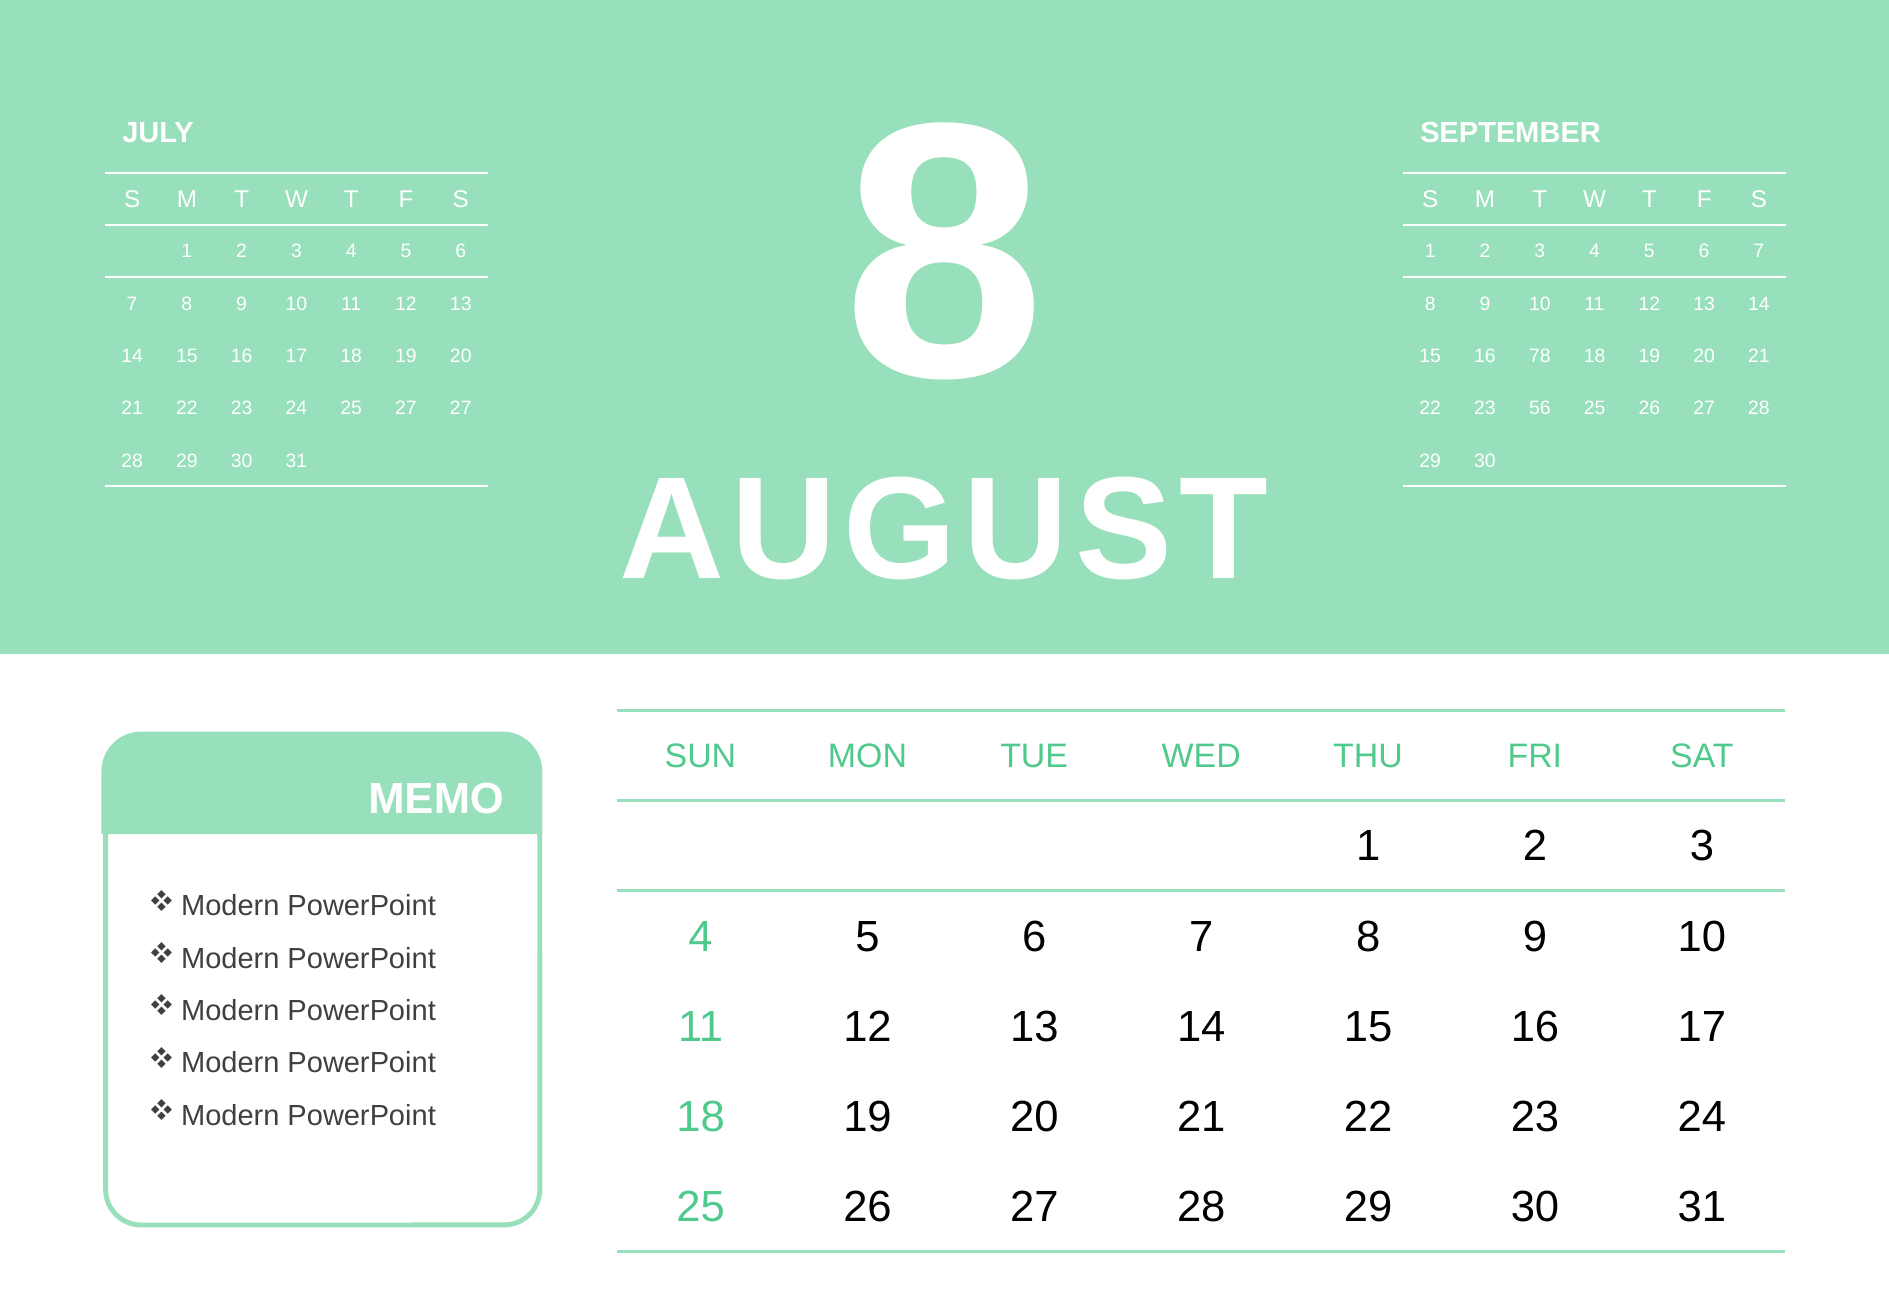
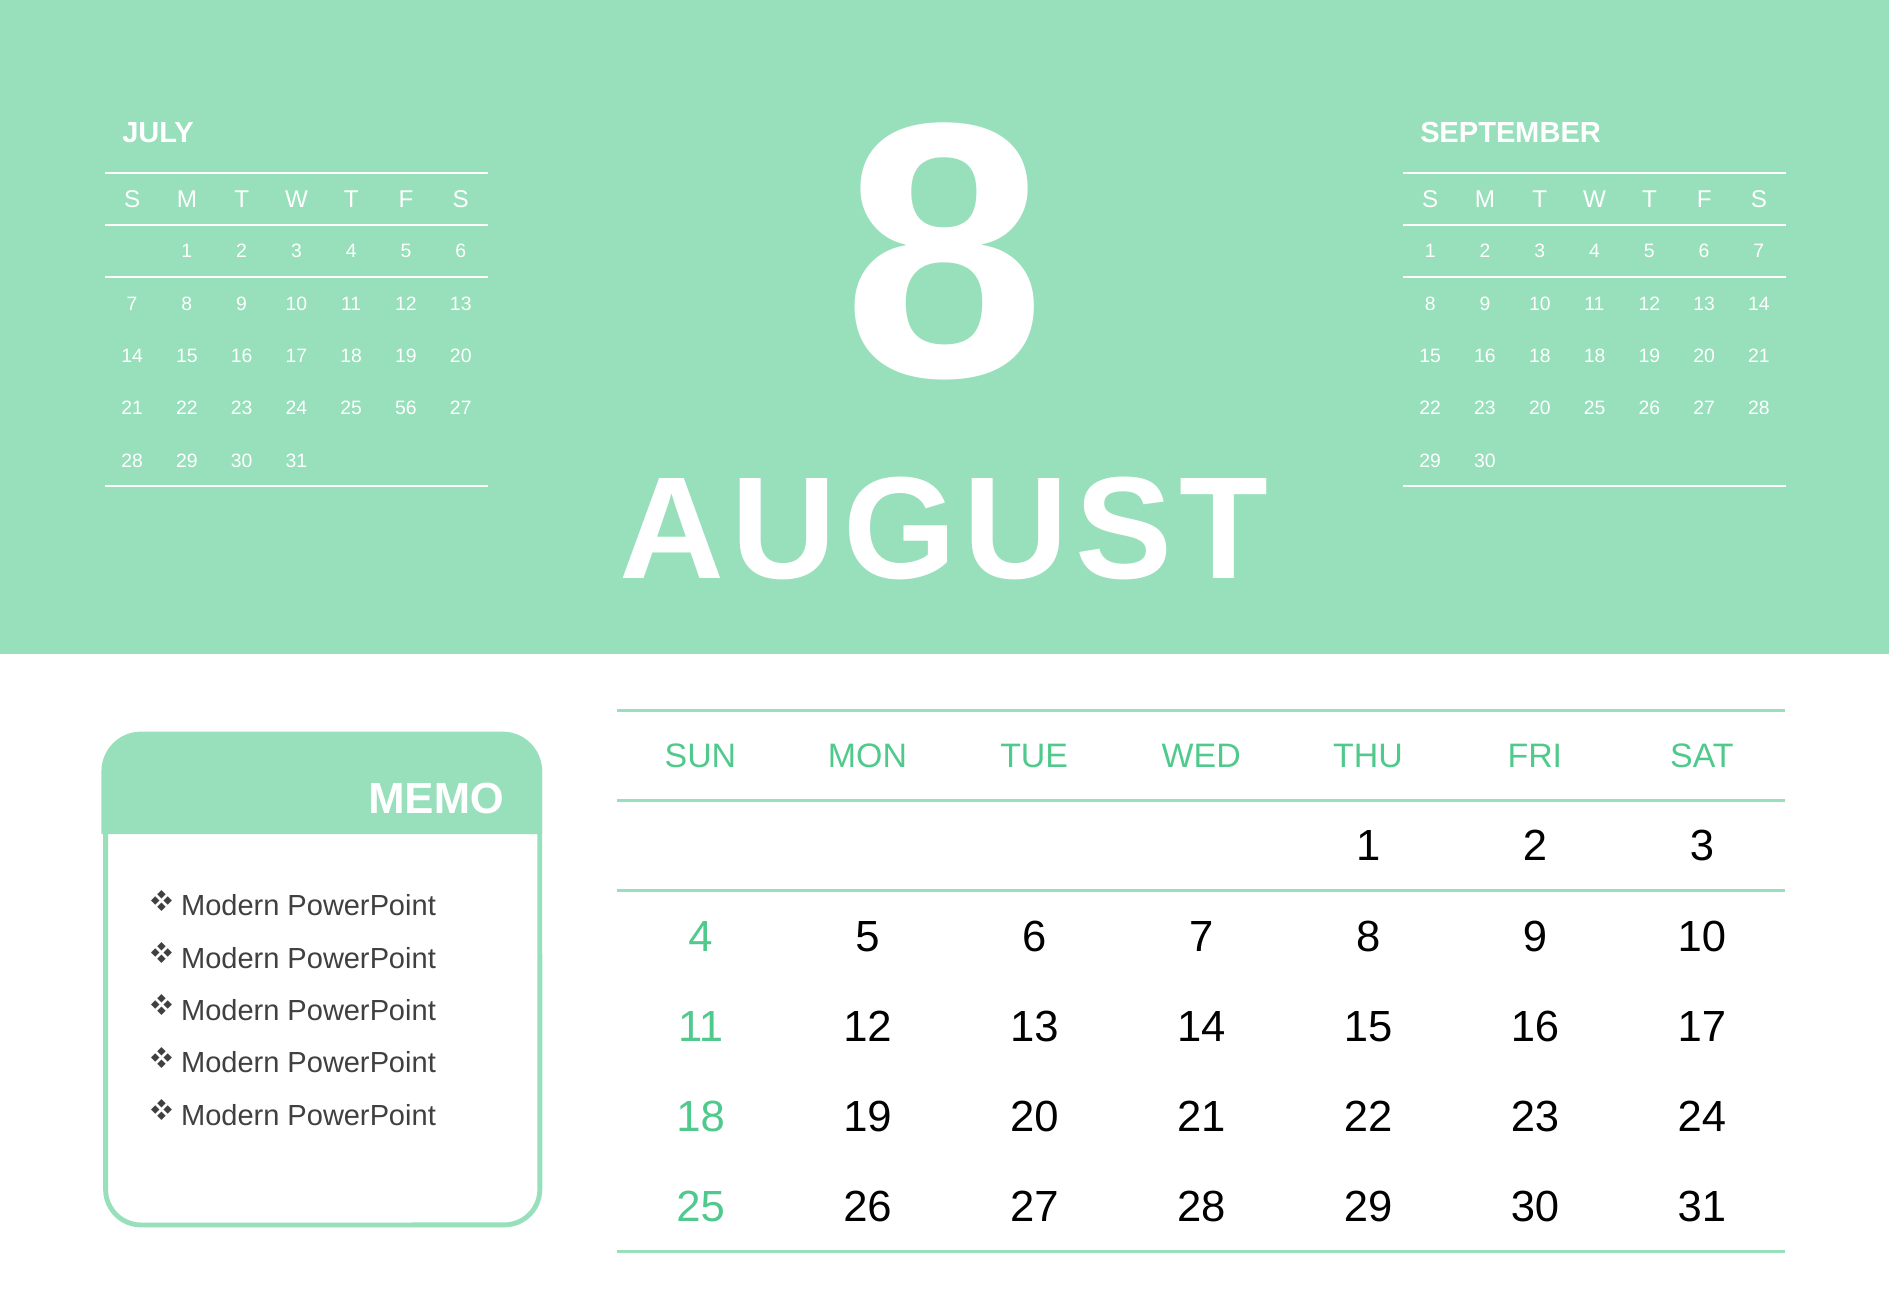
16 78: 78 -> 18
25 27: 27 -> 56
23 56: 56 -> 20
